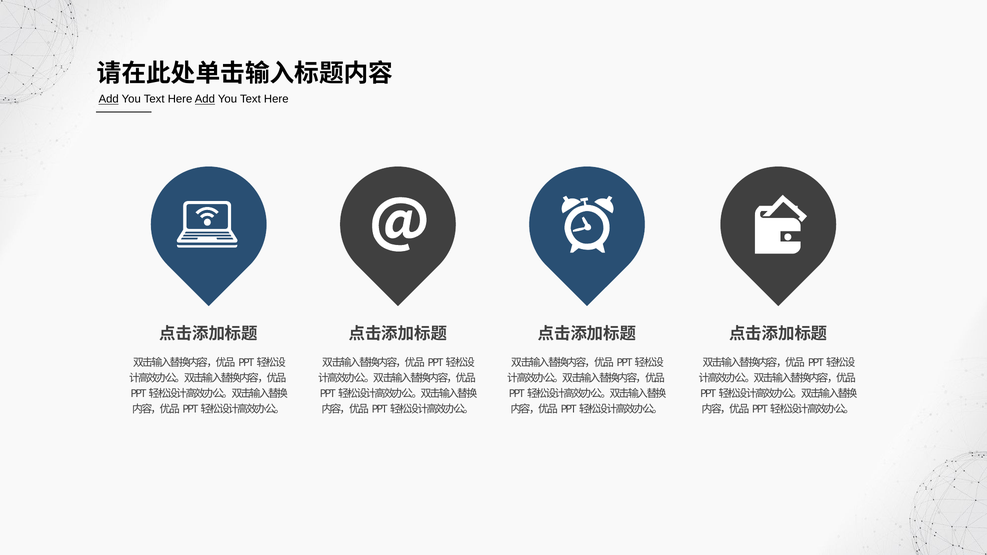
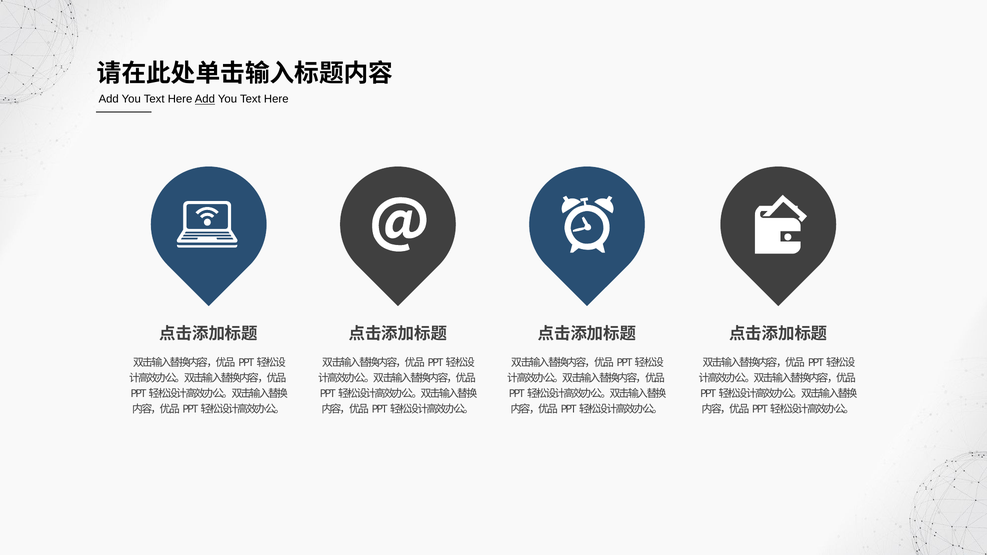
Add at (109, 99) underline: present -> none
